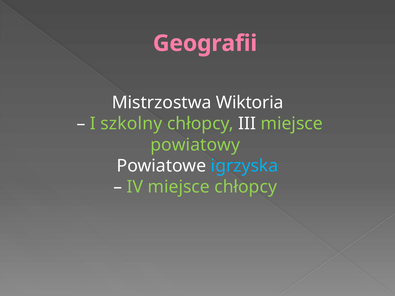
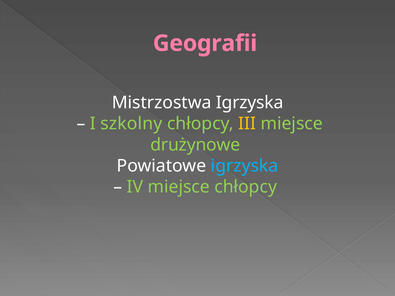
Mistrzostwa Wiktoria: Wiktoria -> Igrzyska
III colour: white -> yellow
powiatowy: powiatowy -> drużynowe
